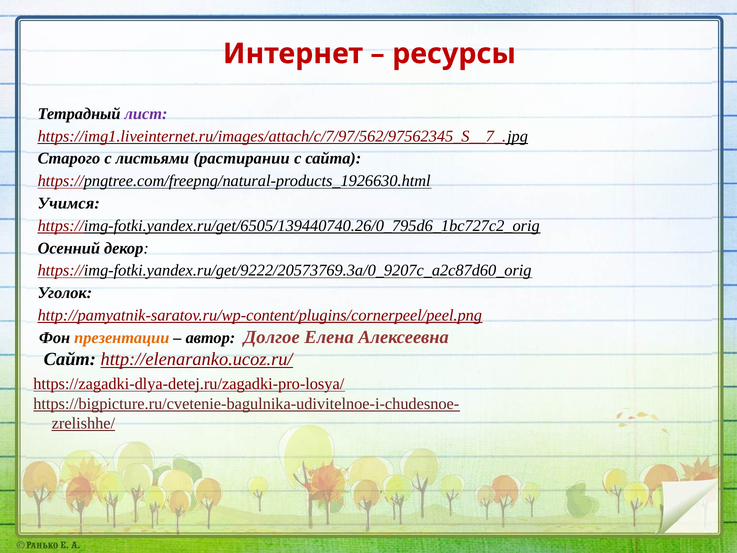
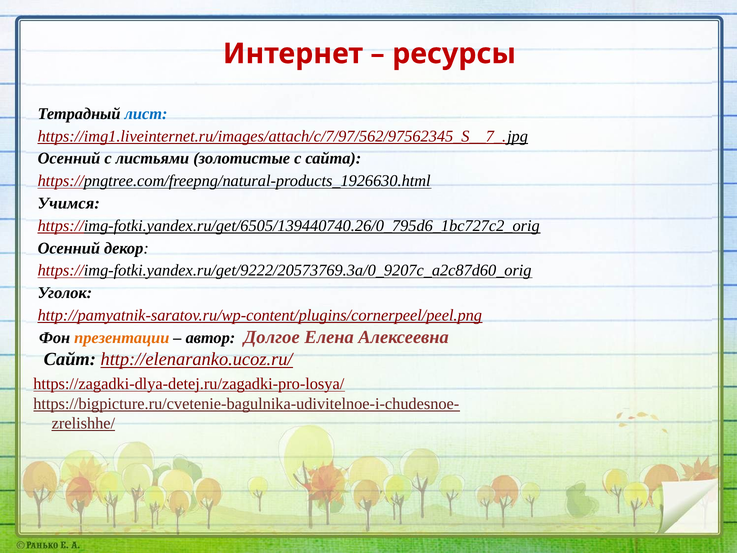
лист colour: purple -> blue
Старого at (69, 159): Старого -> Осенний
растирании: растирании -> золотистые
